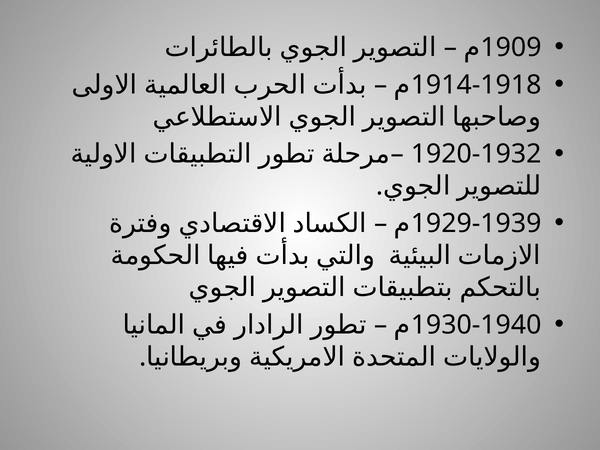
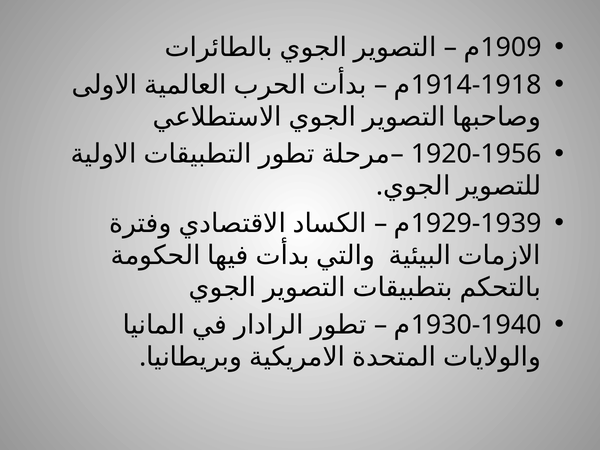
1920-1932: 1920-1932 -> 1920-1956
